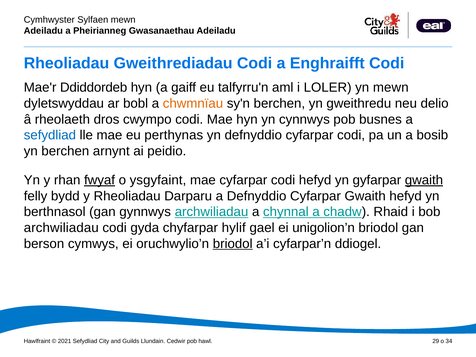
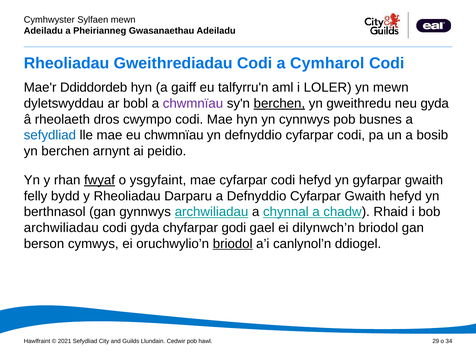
Enghraifft: Enghraifft -> Cymharol
chwmnïau at (193, 103) colour: orange -> purple
berchen at (279, 103) underline: none -> present
neu delio: delio -> gyda
eu perthynas: perthynas -> chwmnïau
gwaith at (424, 180) underline: present -> none
hylif: hylif -> godi
unigolion’n: unigolion’n -> dilynwch’n
cyfarpar’n: cyfarpar’n -> canlynol’n
